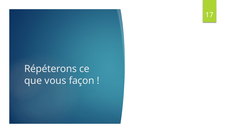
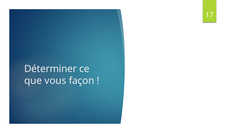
Répéterons: Répéterons -> Déterminer
